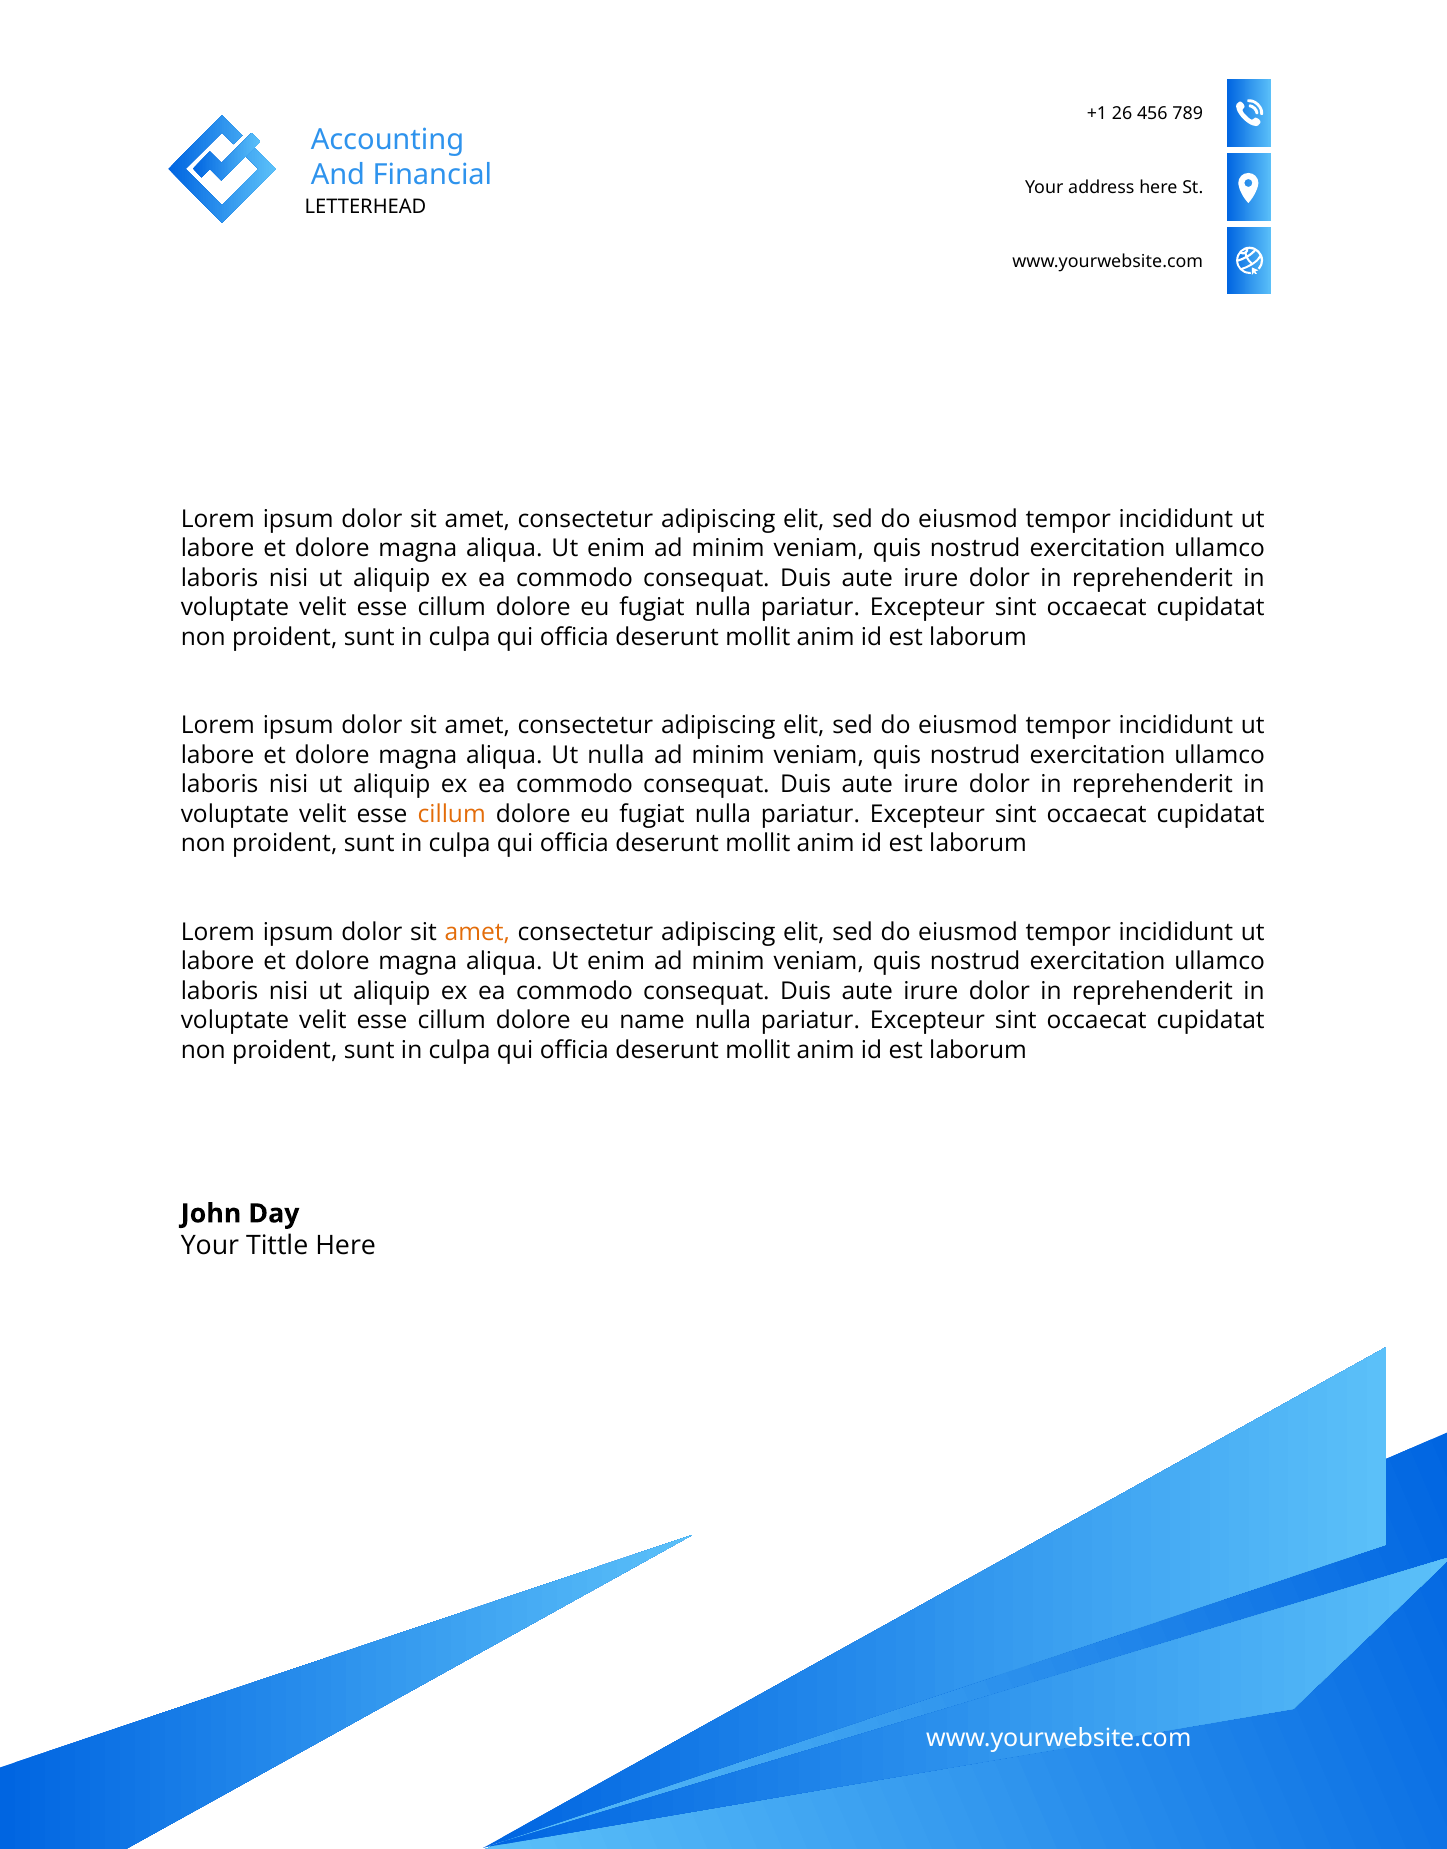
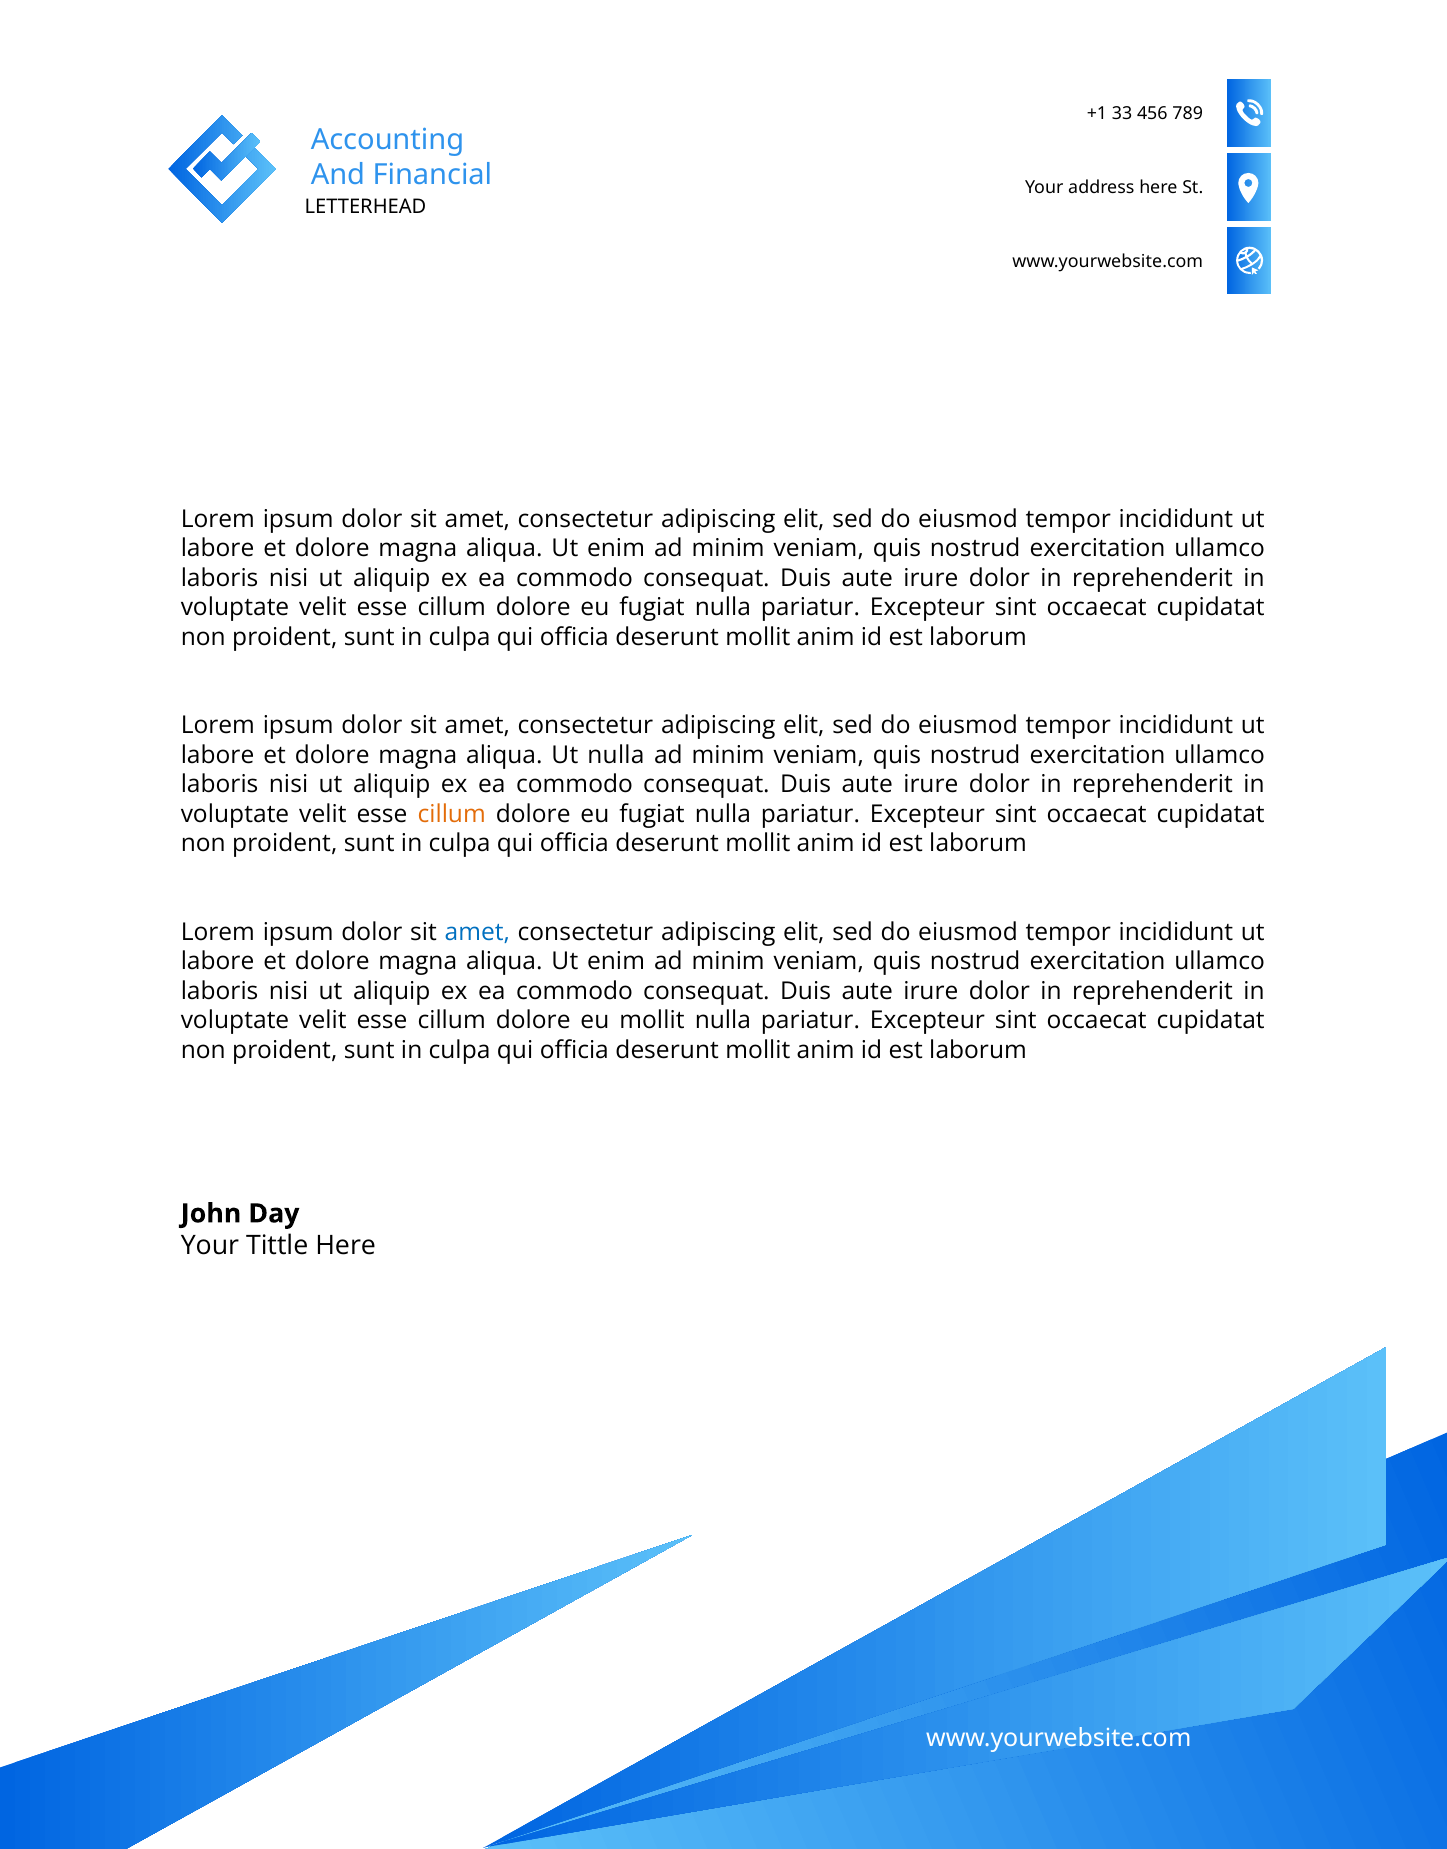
26: 26 -> 33
amet at (477, 932) colour: orange -> blue
eu name: name -> mollit
